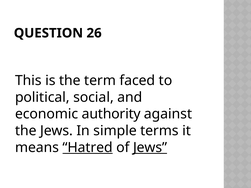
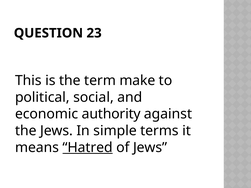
26: 26 -> 23
faced: faced -> make
Jews at (150, 148) underline: present -> none
